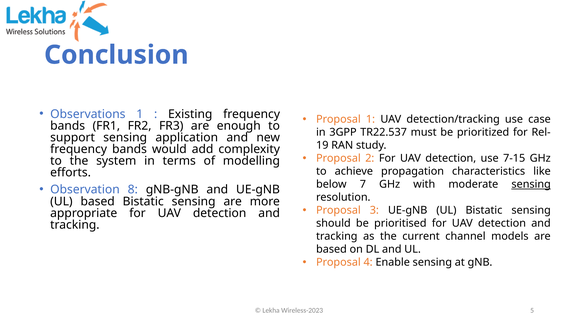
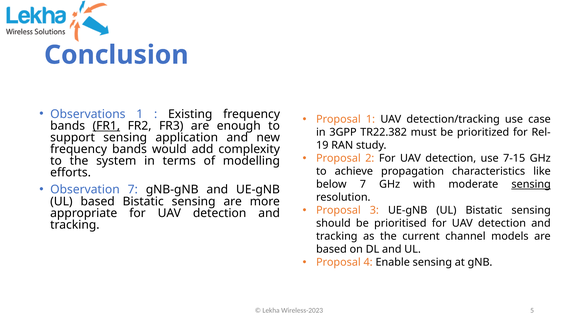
FR1 underline: none -> present
TR22.537: TR22.537 -> TR22.382
Observation 8: 8 -> 7
